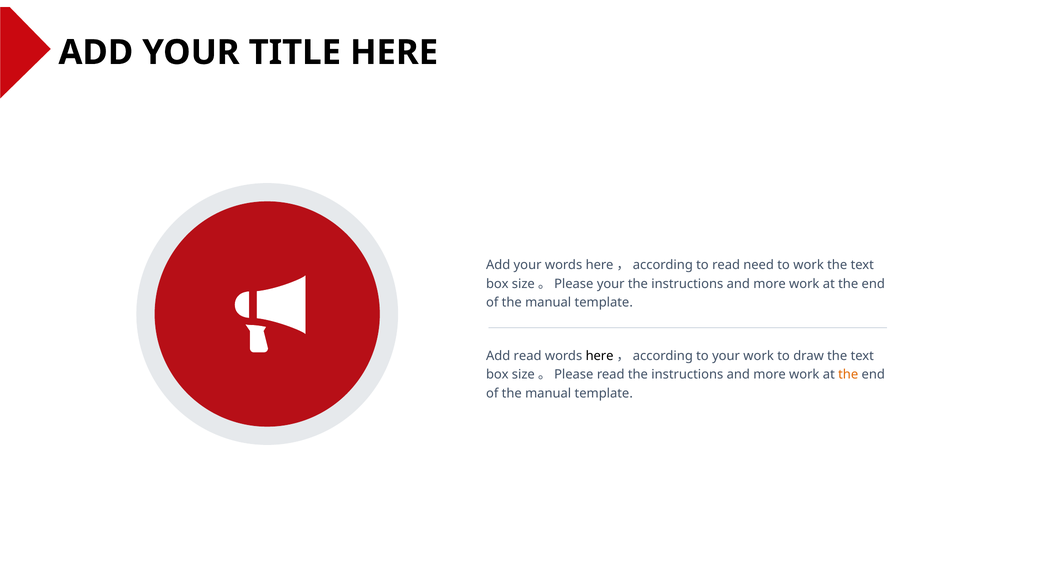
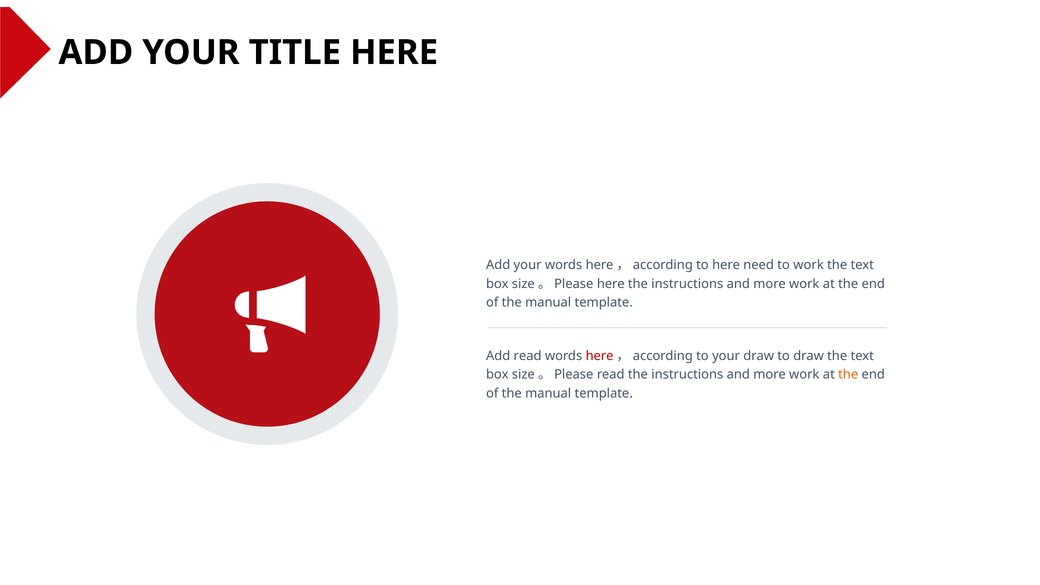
to read: read -> here
your at (611, 284): your -> here
here at (600, 356) colour: black -> red
your work: work -> draw
